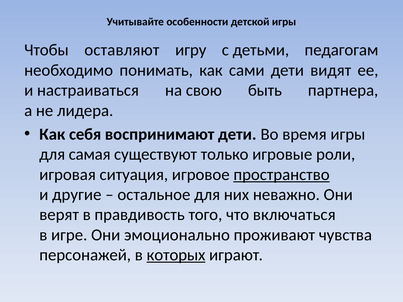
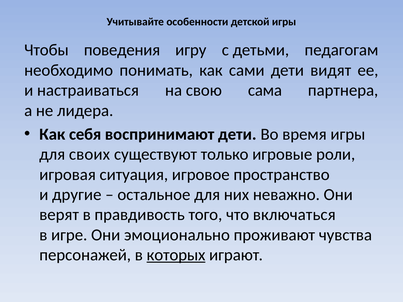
оставляют: оставляют -> поведения
быть: быть -> сама
самая: самая -> своих
пространство underline: present -> none
